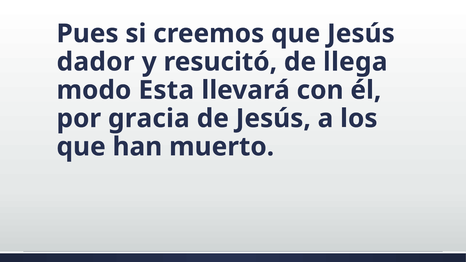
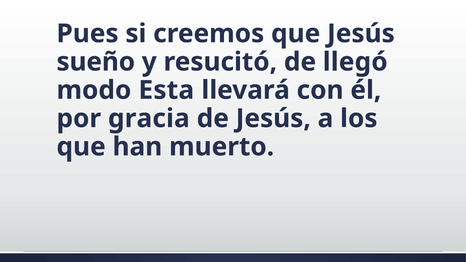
dador: dador -> sueño
llega: llega -> llegó
